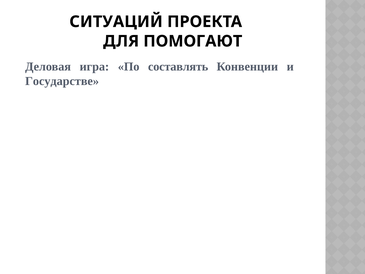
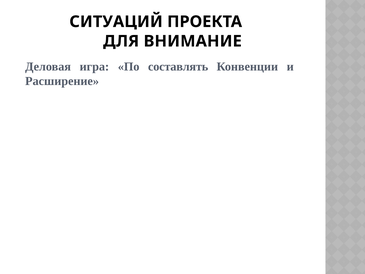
ПОМОГАЮТ: ПОМОГАЮТ -> ВНИМАНИЕ
Государстве: Государстве -> Расширение
